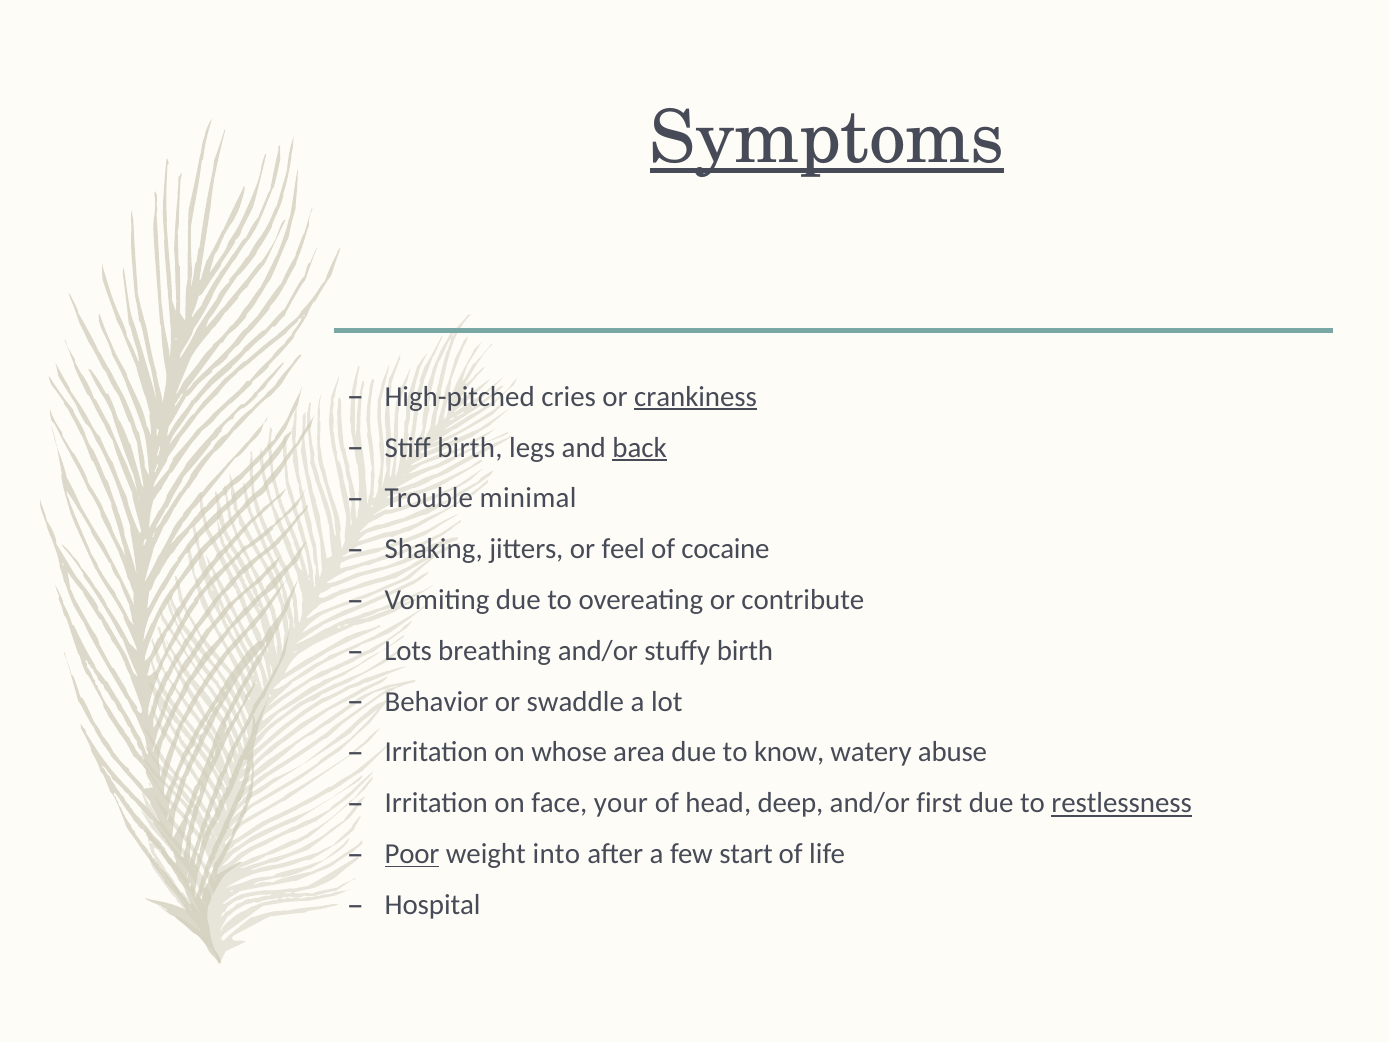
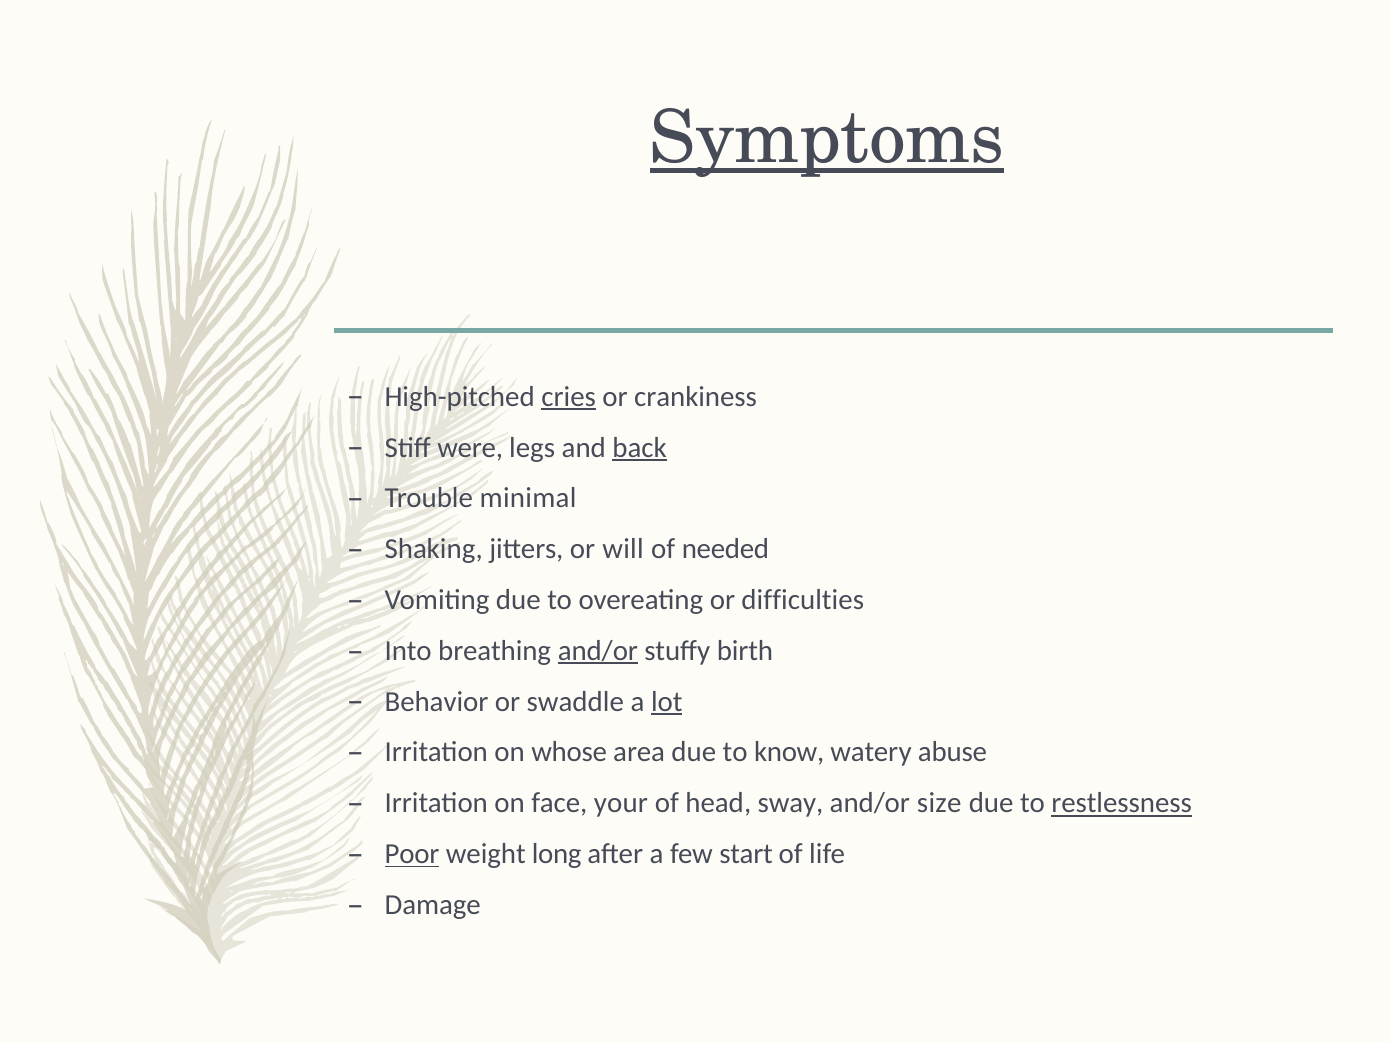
cries underline: none -> present
crankiness underline: present -> none
Stiff birth: birth -> were
feel: feel -> will
cocaine: cocaine -> needed
contribute: contribute -> difficulties
Lots: Lots -> Into
and/or at (598, 651) underline: none -> present
lot underline: none -> present
deep: deep -> sway
first: first -> size
into: into -> long
Hospital: Hospital -> Damage
